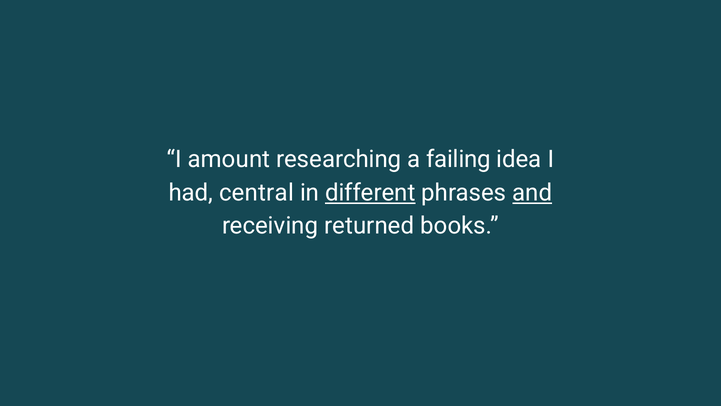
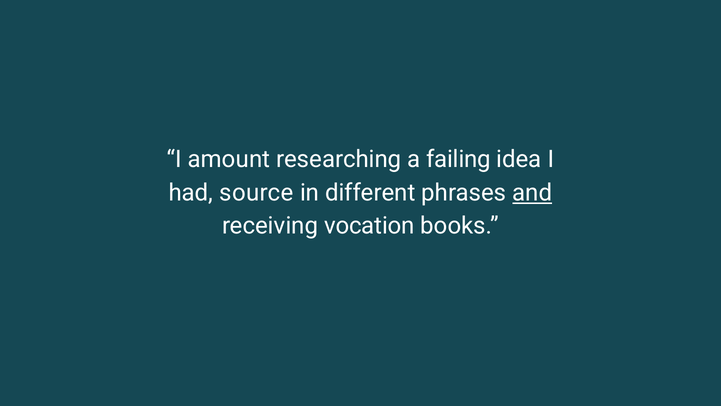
central: central -> source
different underline: present -> none
returned: returned -> vocation
